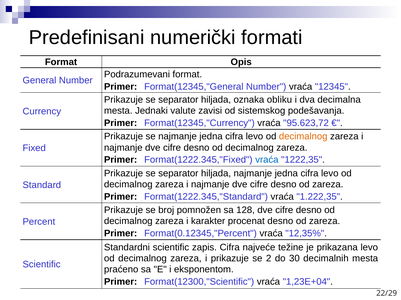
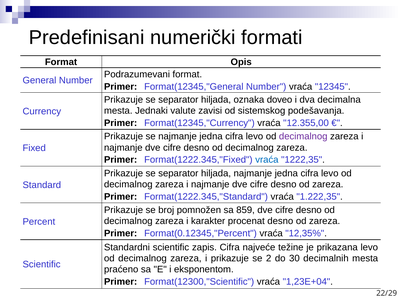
obliku: obliku -> doveo
95.623,72: 95.623,72 -> 12.355,00
decimalnog at (303, 137) colour: orange -> purple
128: 128 -> 859
